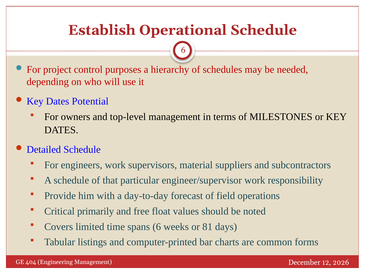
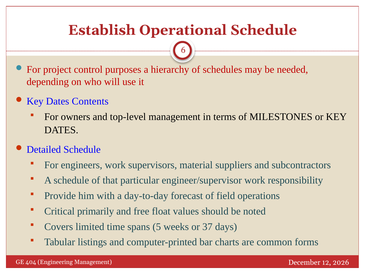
Potential: Potential -> Contents
spans 6: 6 -> 5
81: 81 -> 37
